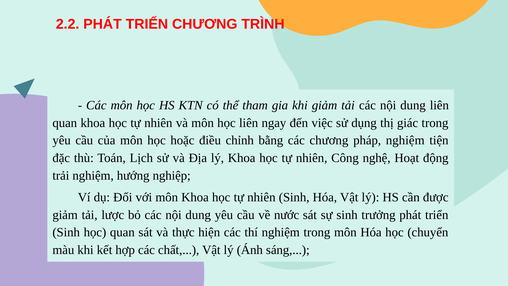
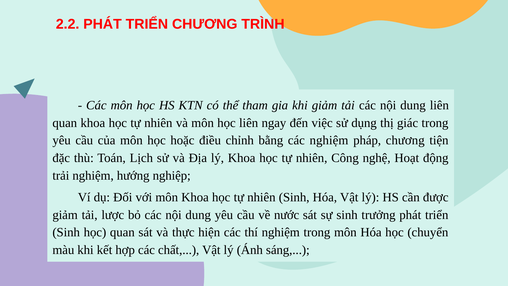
các chương: chương -> nghiệm
pháp nghiệm: nghiệm -> chương
